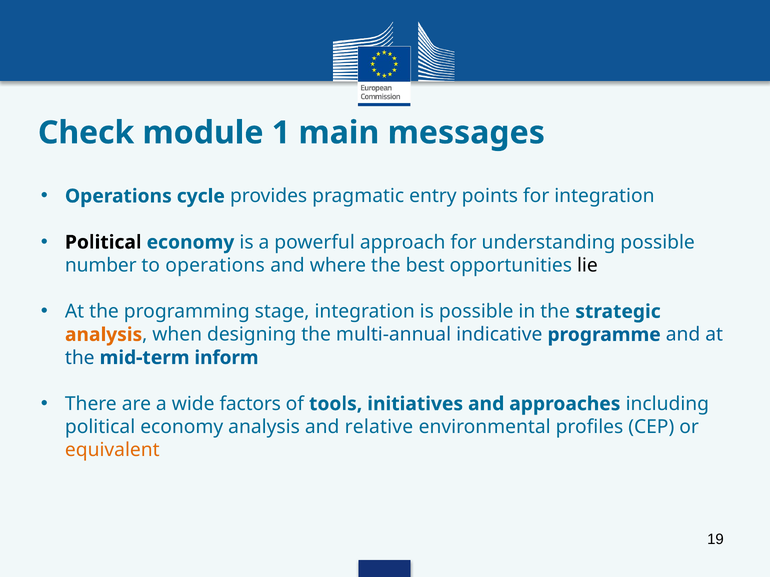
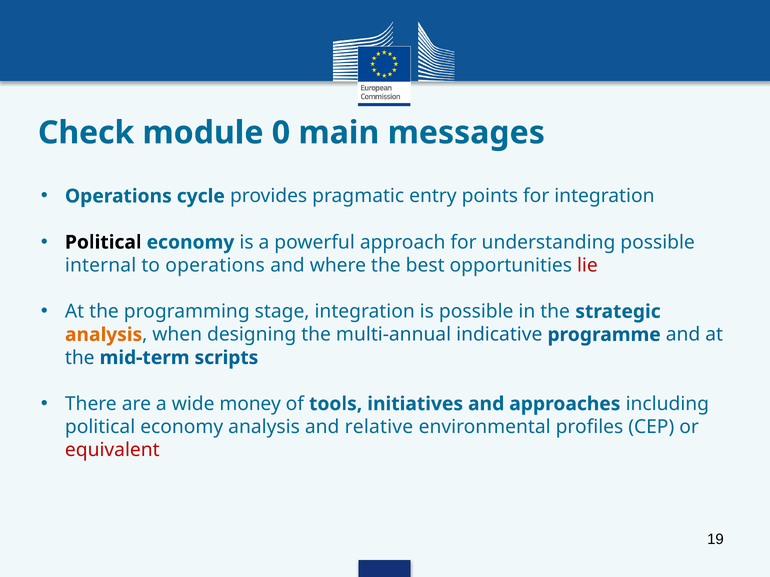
1: 1 -> 0
number: number -> internal
lie colour: black -> red
inform: inform -> scripts
factors: factors -> money
equivalent colour: orange -> red
